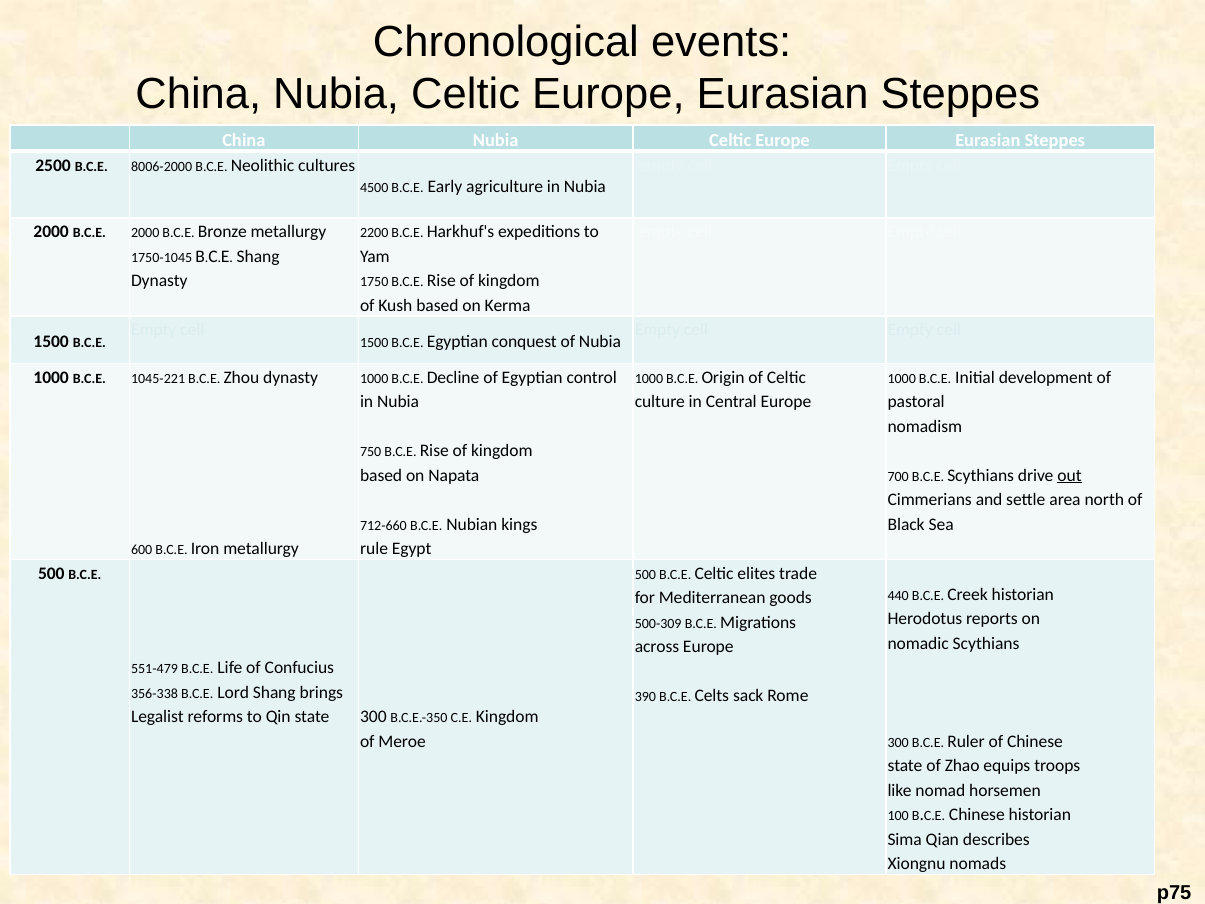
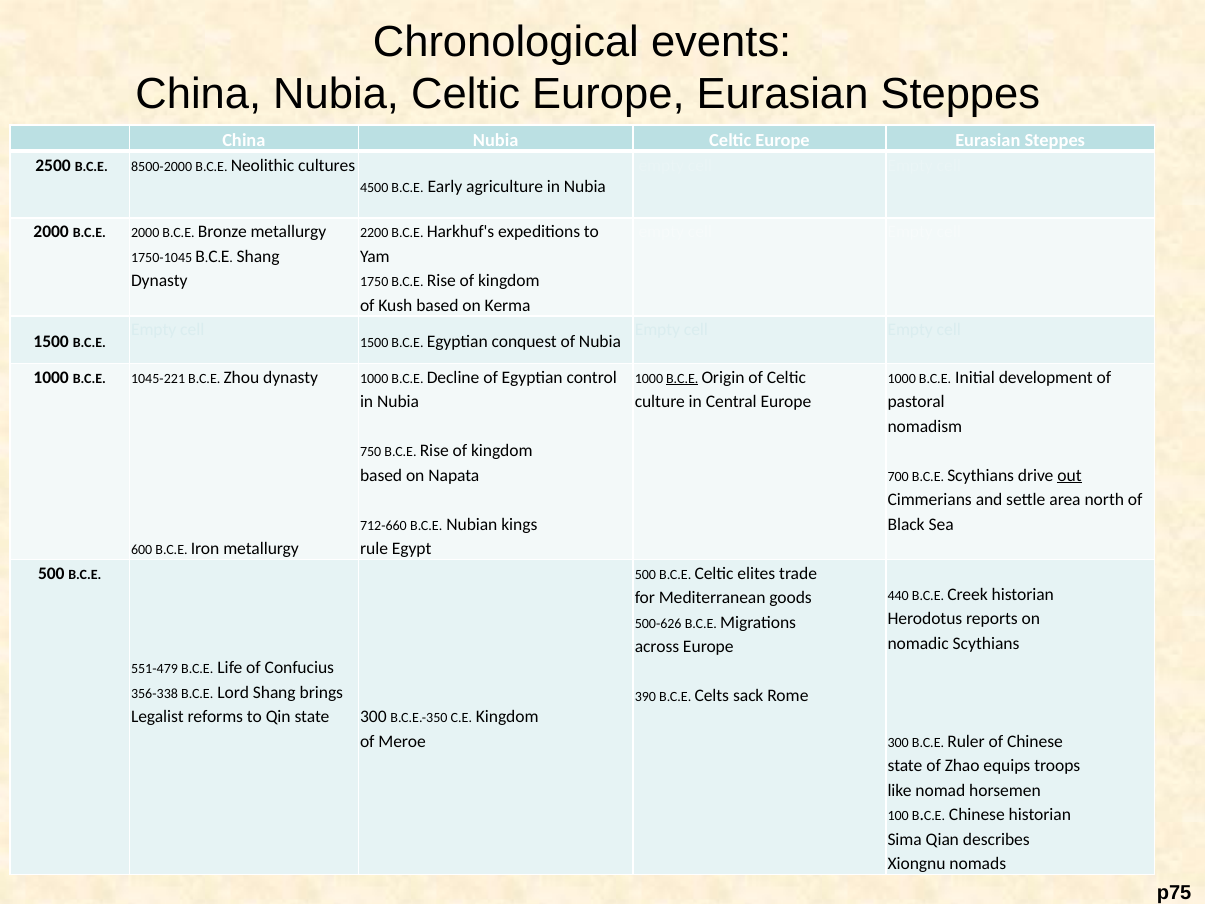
8006-2000: 8006-2000 -> 8500-2000
B.C.E at (682, 378) underline: none -> present
500-309: 500-309 -> 500-626
